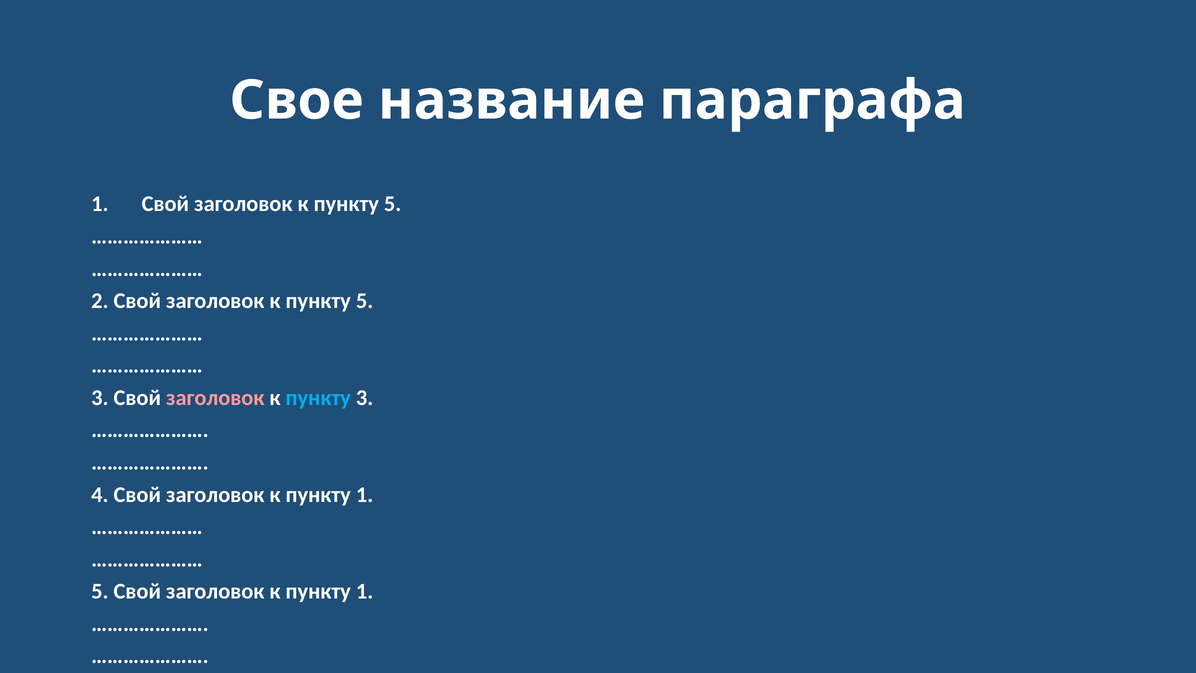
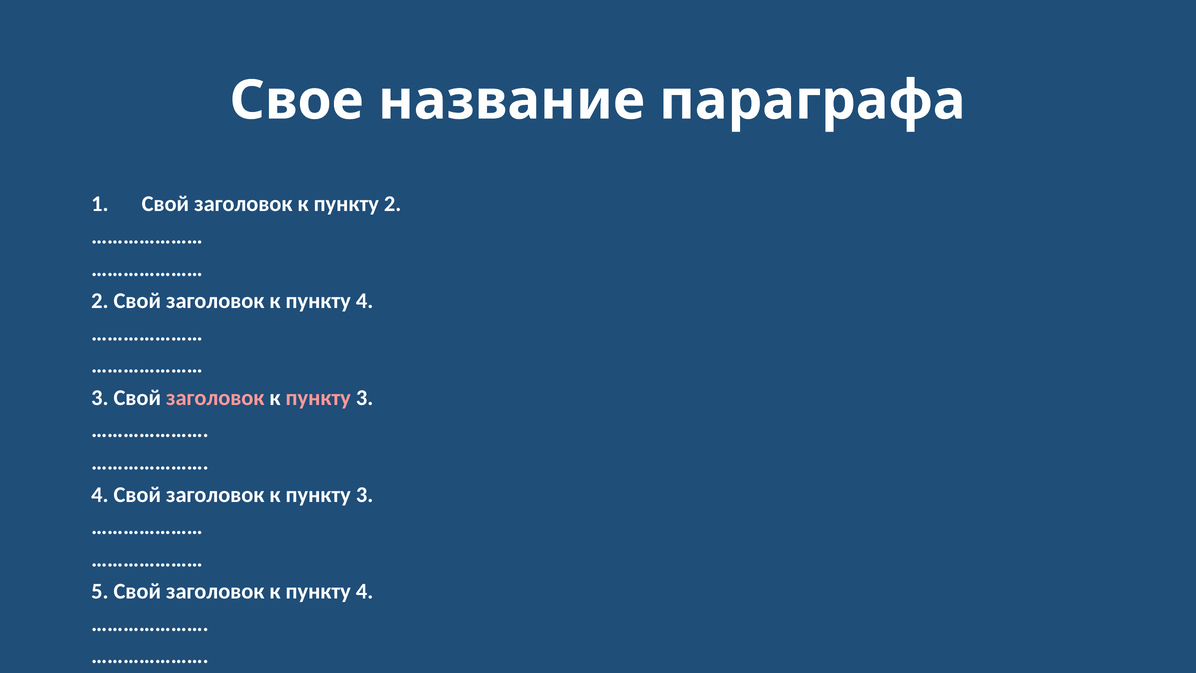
5 at (393, 204): 5 -> 2
5 at (365, 301): 5 -> 4
пункту at (318, 398) colour: light blue -> pink
1 at (365, 494): 1 -> 3
1 at (365, 591): 1 -> 4
